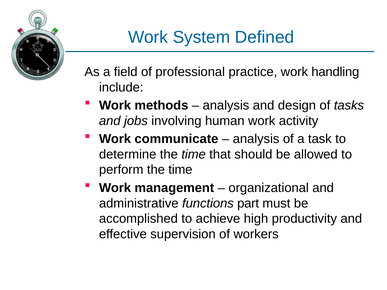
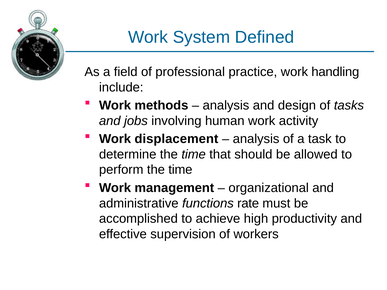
communicate: communicate -> displacement
part: part -> rate
